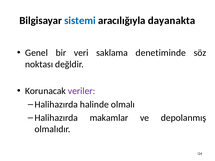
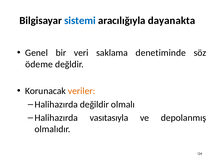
noktası: noktası -> ödeme
veriler colour: purple -> orange
halinde: halinde -> değildir
makamlar: makamlar -> vasıtasıyla
